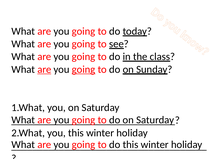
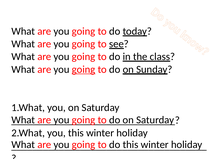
are at (44, 69) underline: present -> none
